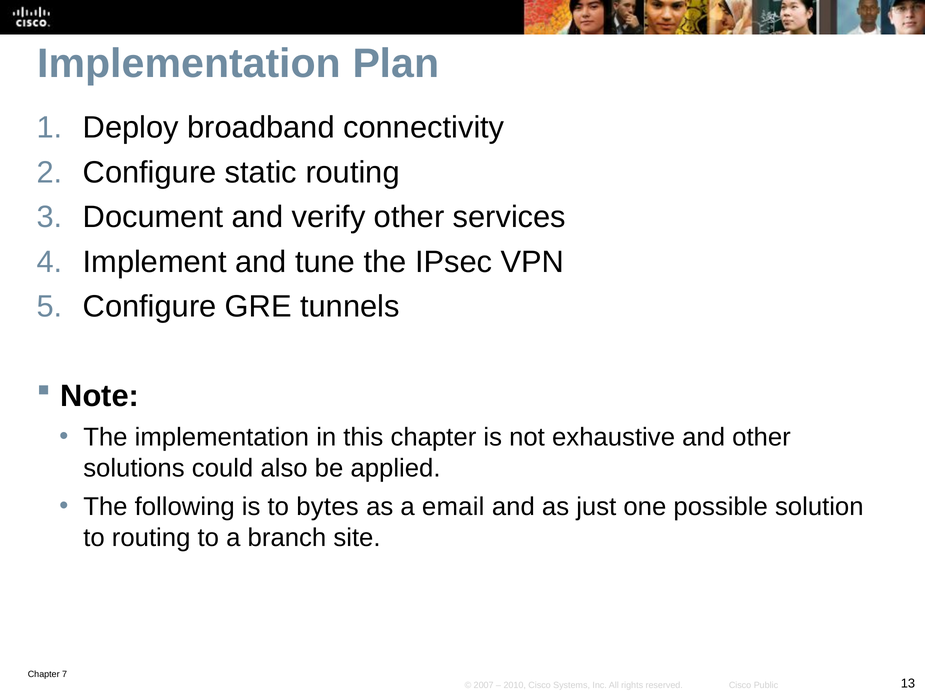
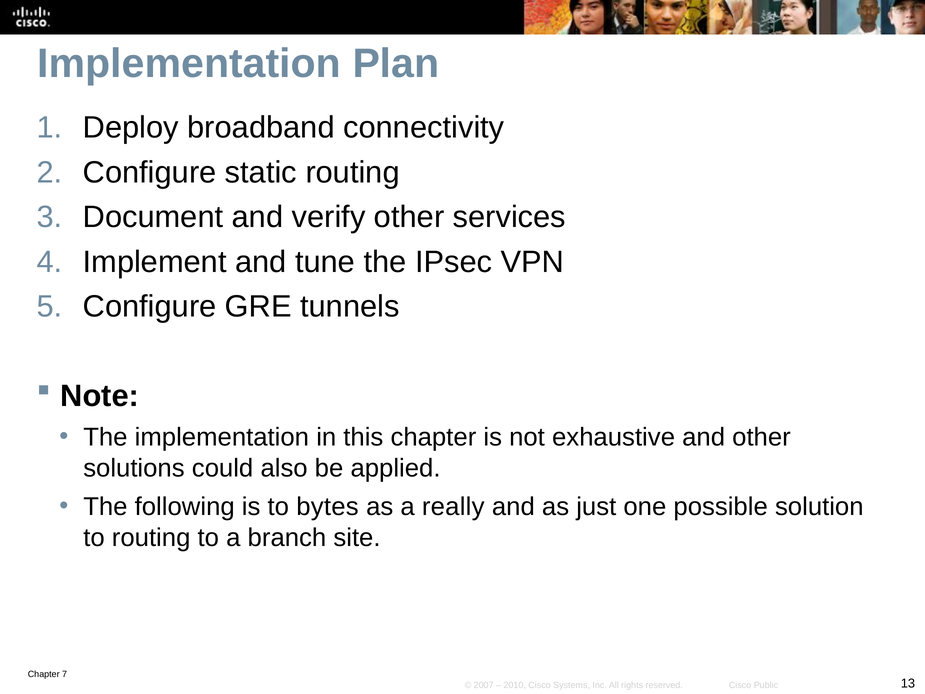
email: email -> really
